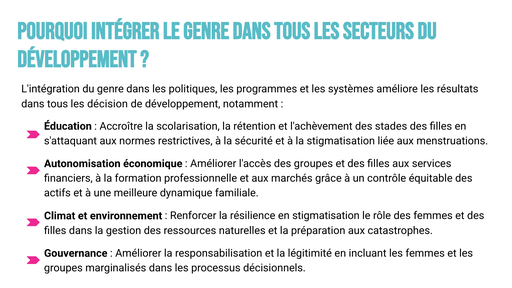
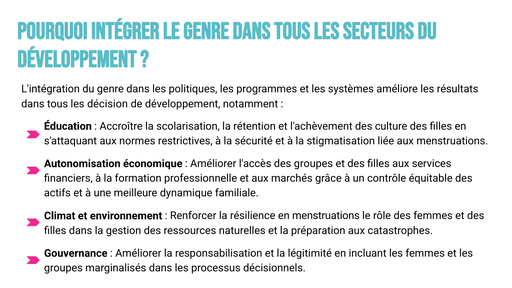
stades: stades -> culture
en stigmatisation: stigmatisation -> menstruations
